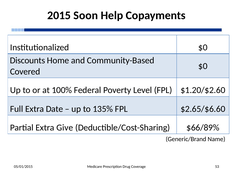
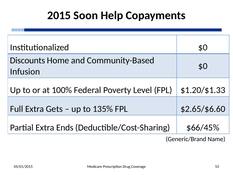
Covered: Covered -> Infusion
$1.20/$2.60: $1.20/$2.60 -> $1.20/$1.33
Date: Date -> Gets
Give: Give -> Ends
$66/89%: $66/89% -> $66/45%
